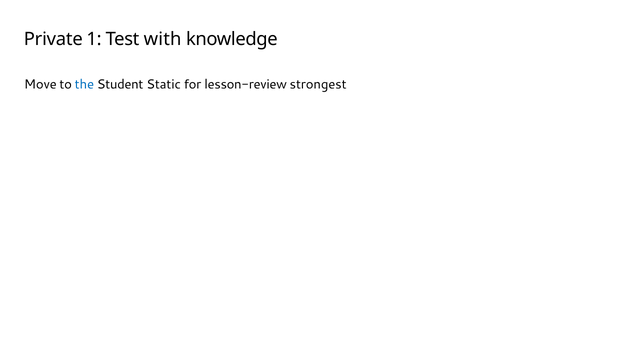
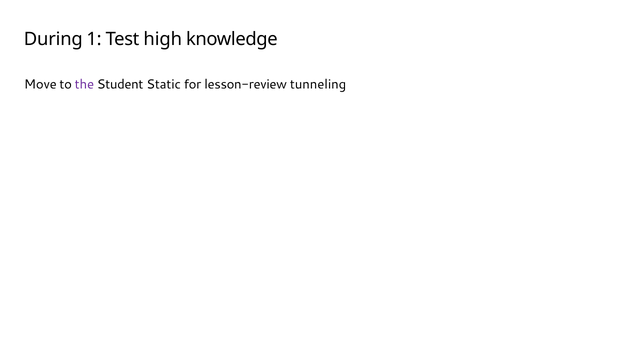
Private: Private -> During
with: with -> high
the colour: blue -> purple
strongest: strongest -> tunneling
